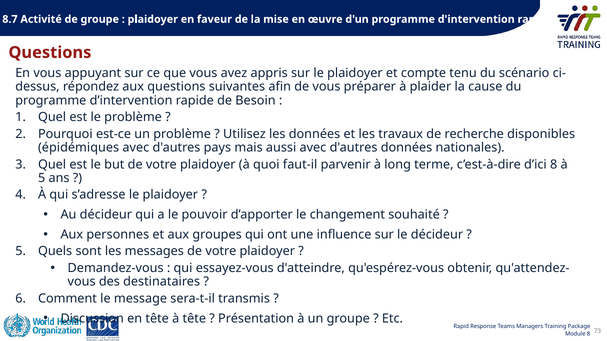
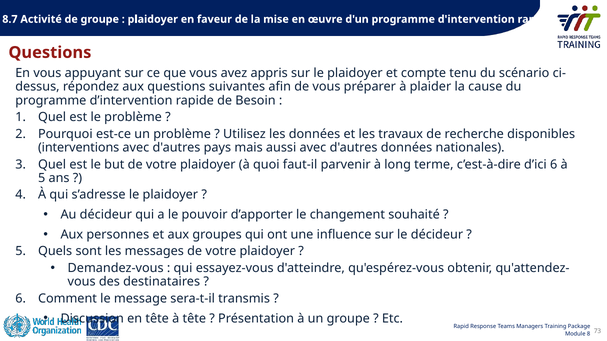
épidémiques: épidémiques -> interventions
d’ici 8: 8 -> 6
